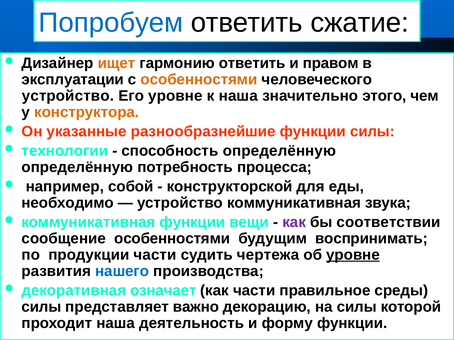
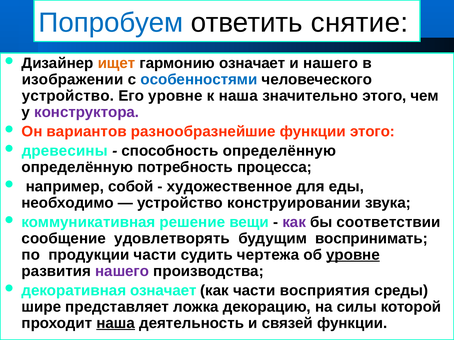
сжатие: сжатие -> снятие
гармонию ответить: ответить -> означает
и правом: правом -> нашего
эксплуатации: эксплуатации -> изображении
особенностями at (199, 80) colour: orange -> blue
конструктора colour: orange -> purple
указанные: указанные -> вариантов
функции силы: силы -> этого
технологии: технологии -> древесины
конструкторской: конструкторской -> художественное
устройство коммуникативная: коммуникативная -> конструировании
коммуникативная функции: функции -> решение
сообщение особенностями: особенностями -> удовлетворять
нашего at (122, 271) colour: blue -> purple
правильное: правильное -> восприятия
силы at (41, 307): силы -> шире
важно: важно -> ложка
наша at (116, 323) underline: none -> present
форму: форму -> связей
